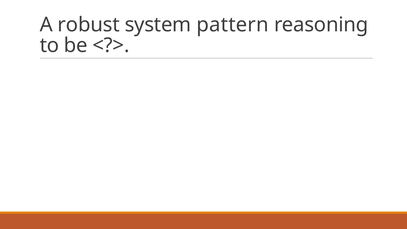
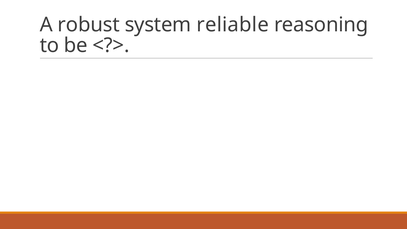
pattern: pattern -> reliable
